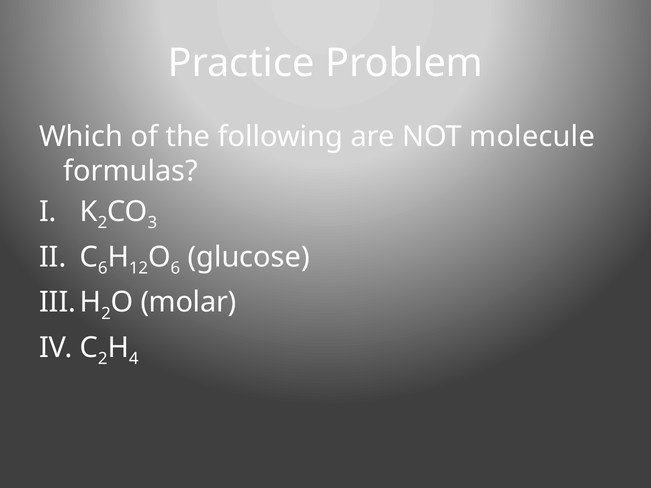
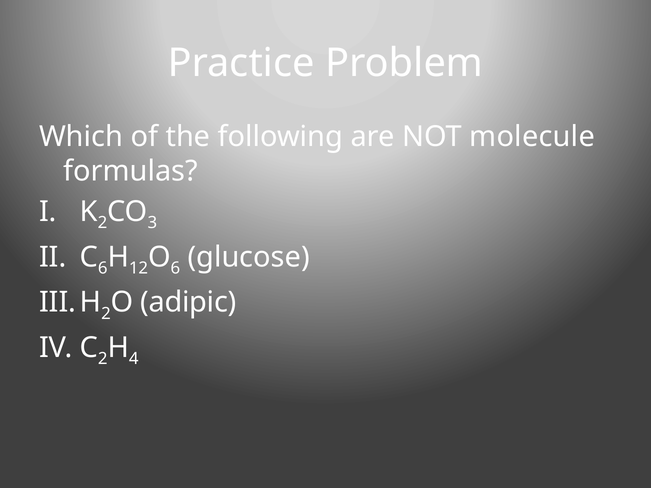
molar: molar -> adipic
